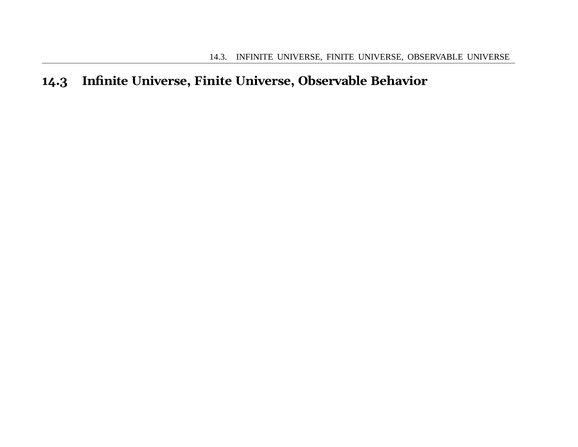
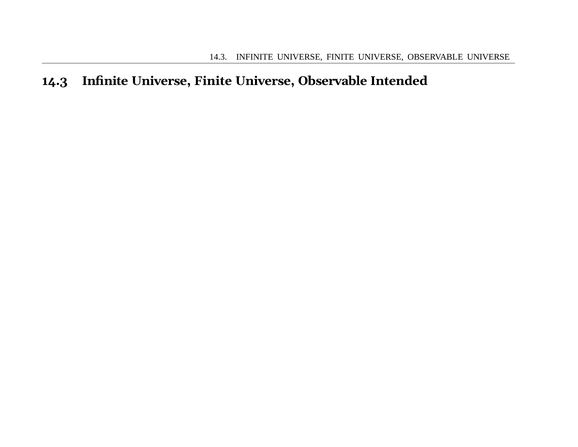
Behavior: Behavior -> Intended
